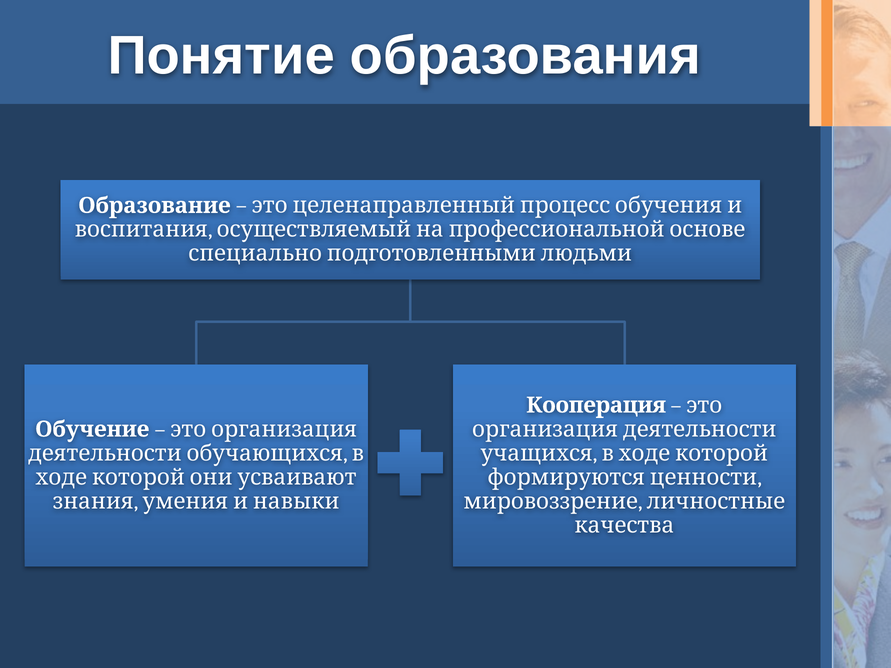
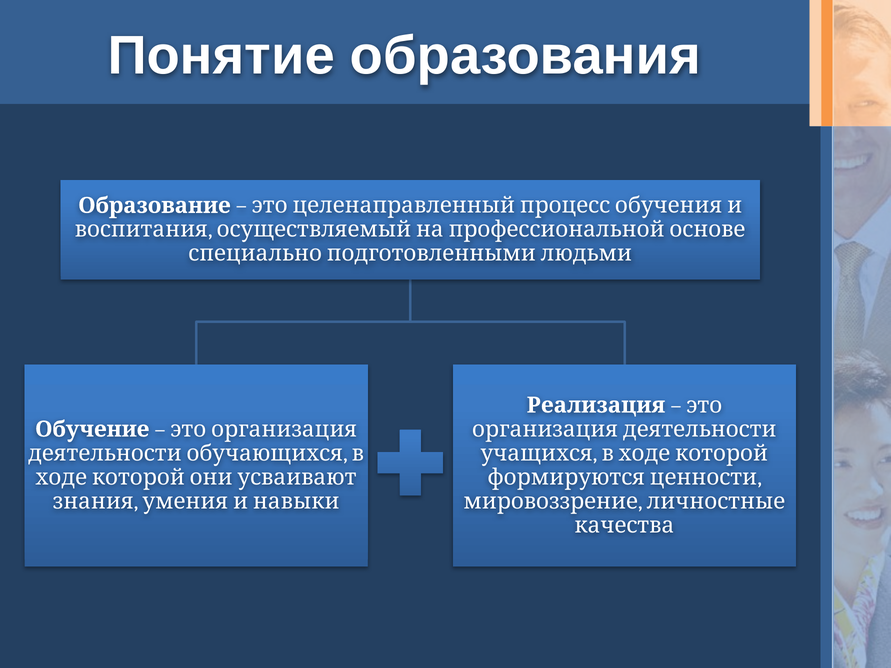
Кооперация: Кооперация -> Реализация
